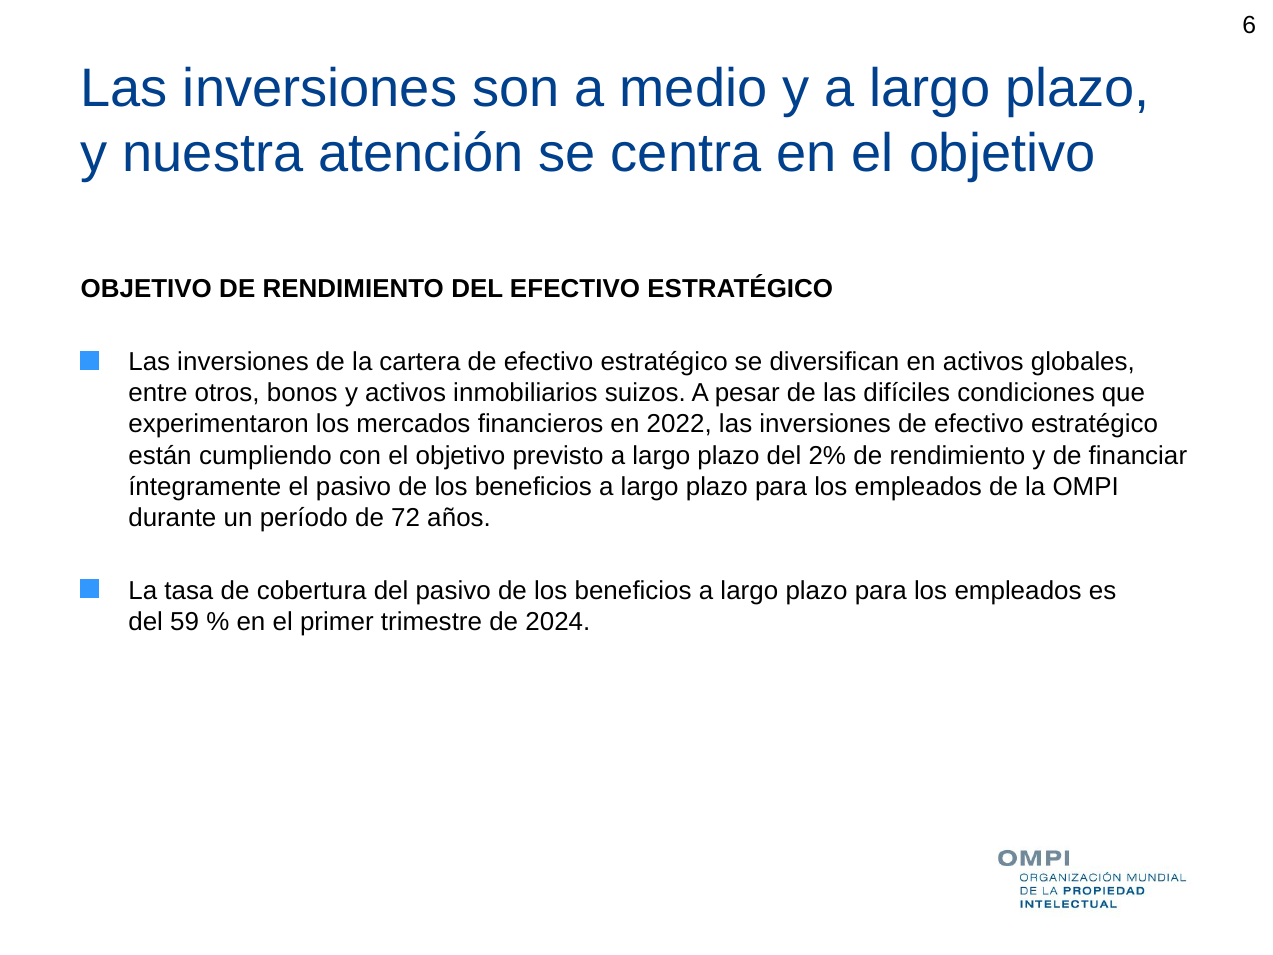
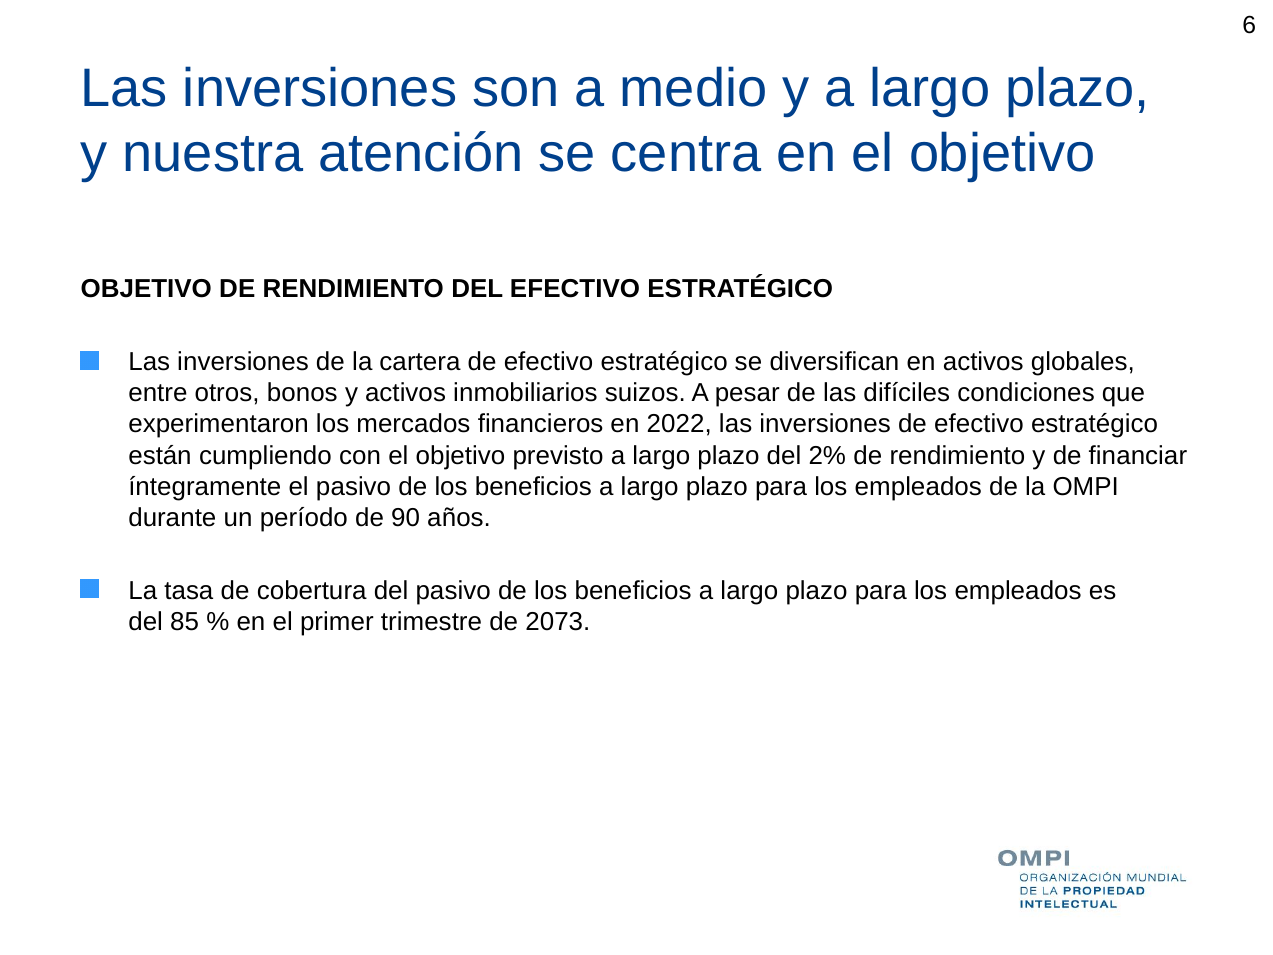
72: 72 -> 90
59: 59 -> 85
2024: 2024 -> 2073
